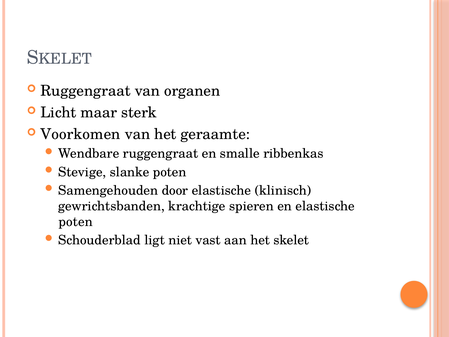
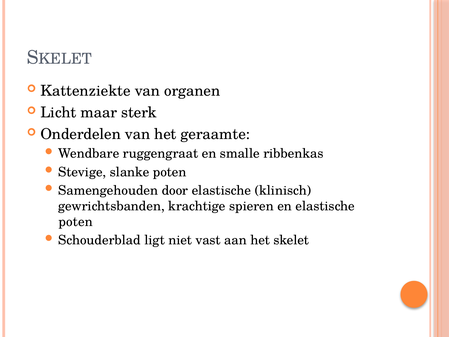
Ruggengraat at (85, 91): Ruggengraat -> Kattenziekte
Voorkomen: Voorkomen -> Onderdelen
